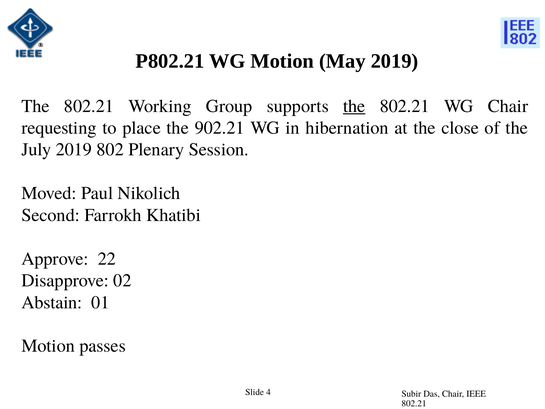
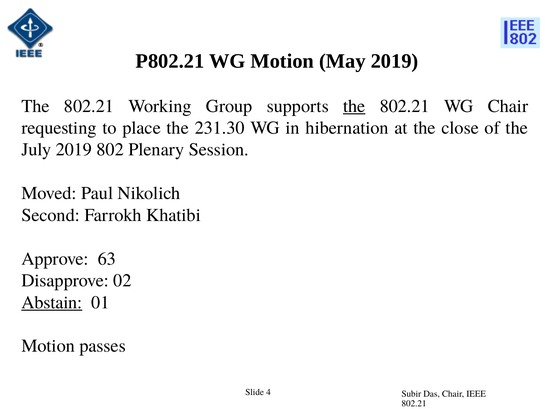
902.21: 902.21 -> 231.30
22: 22 -> 63
Abstain underline: none -> present
